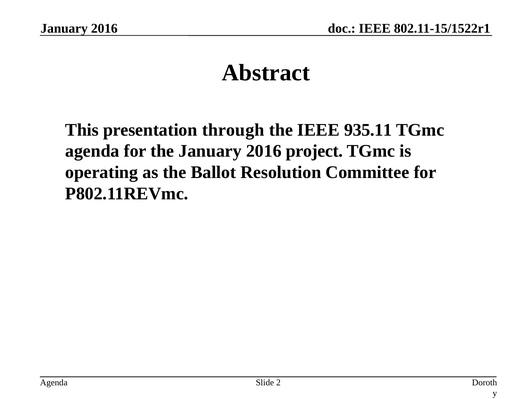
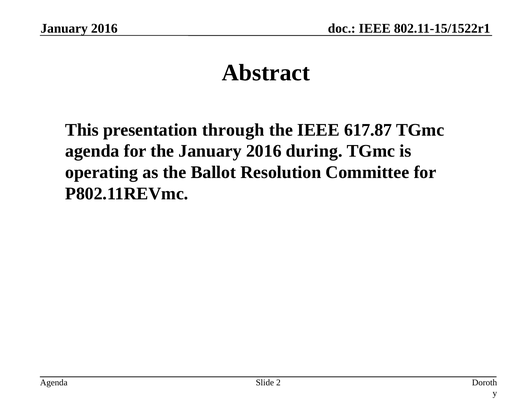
935.11: 935.11 -> 617.87
project: project -> during
